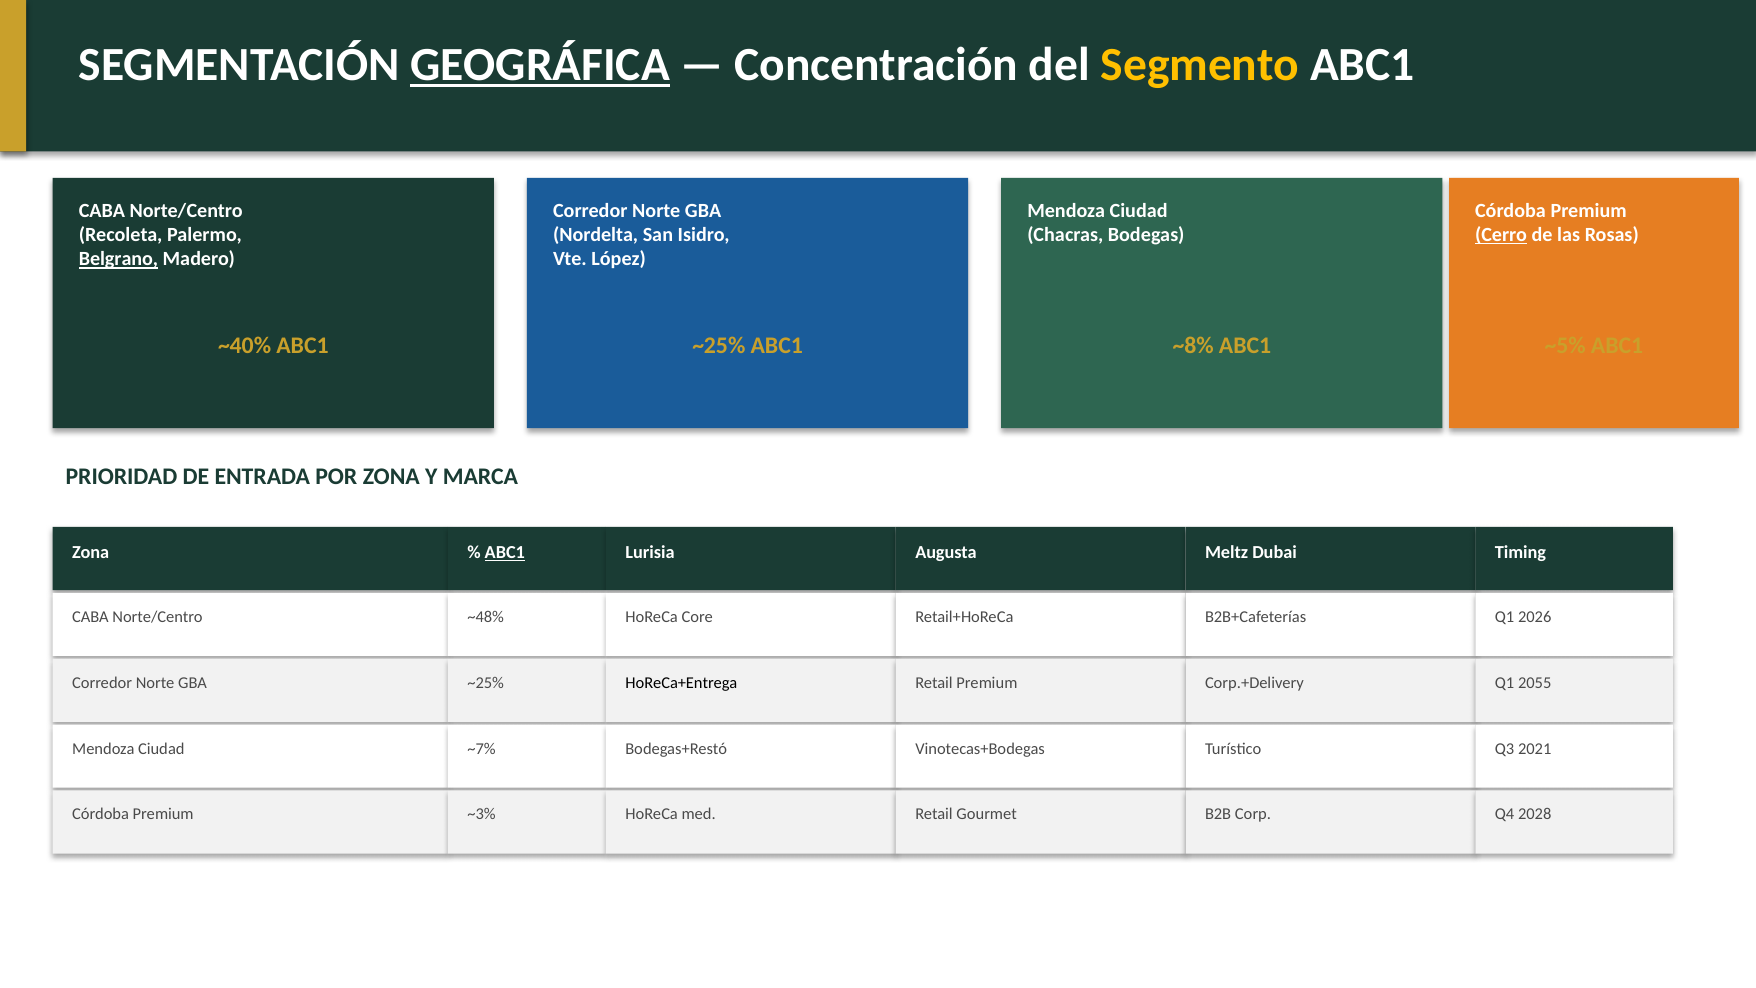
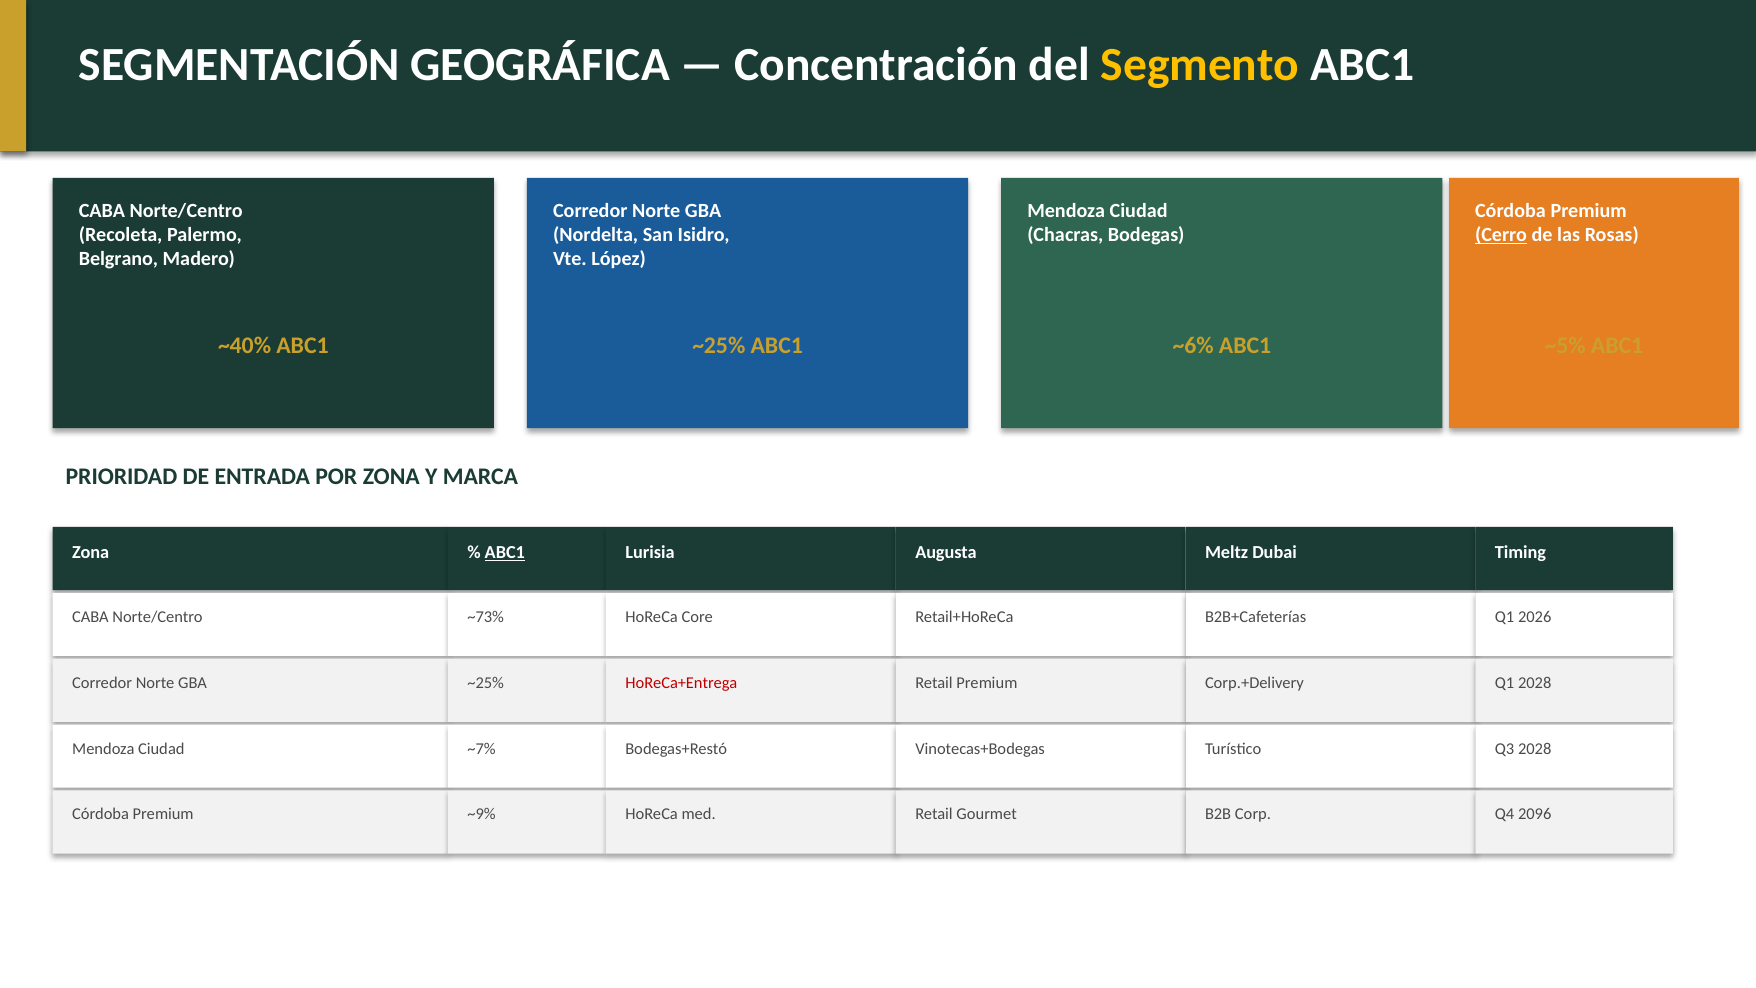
GEOGRÁFICA underline: present -> none
Belgrano underline: present -> none
~8%: ~8% -> ~6%
~48%: ~48% -> ~73%
HoReCa+Entrega colour: black -> red
Q1 2055: 2055 -> 2028
Q3 2021: 2021 -> 2028
~3%: ~3% -> ~9%
2028: 2028 -> 2096
